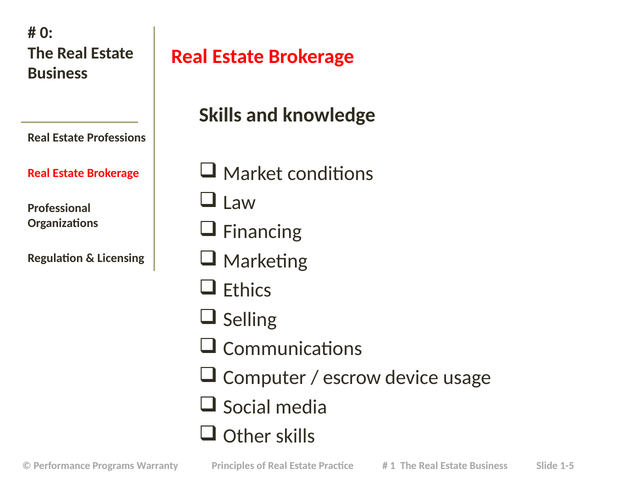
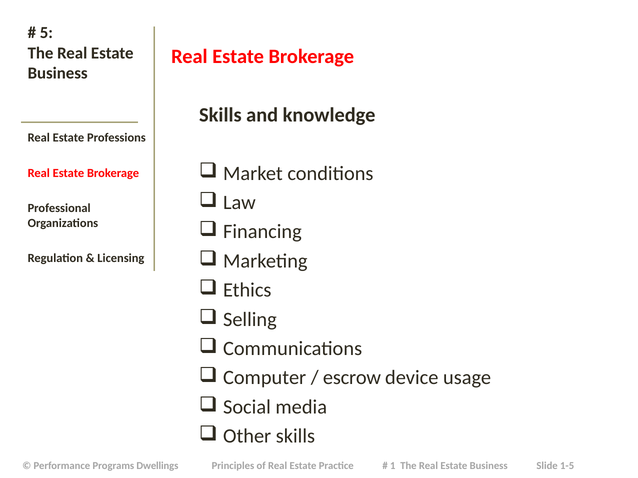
0: 0 -> 5
Warranty: Warranty -> Dwellings
